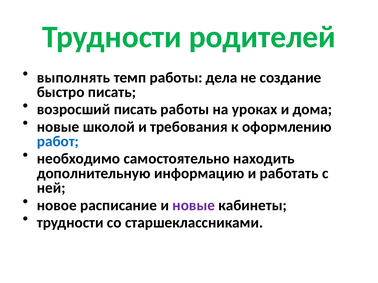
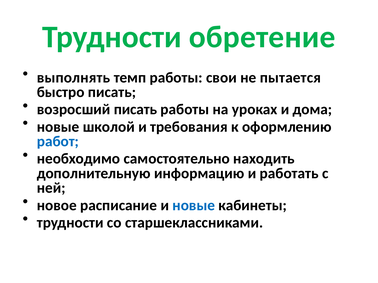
родителей: родителей -> обретение
дела: дела -> свои
создание: создание -> пытается
новые at (194, 206) colour: purple -> blue
